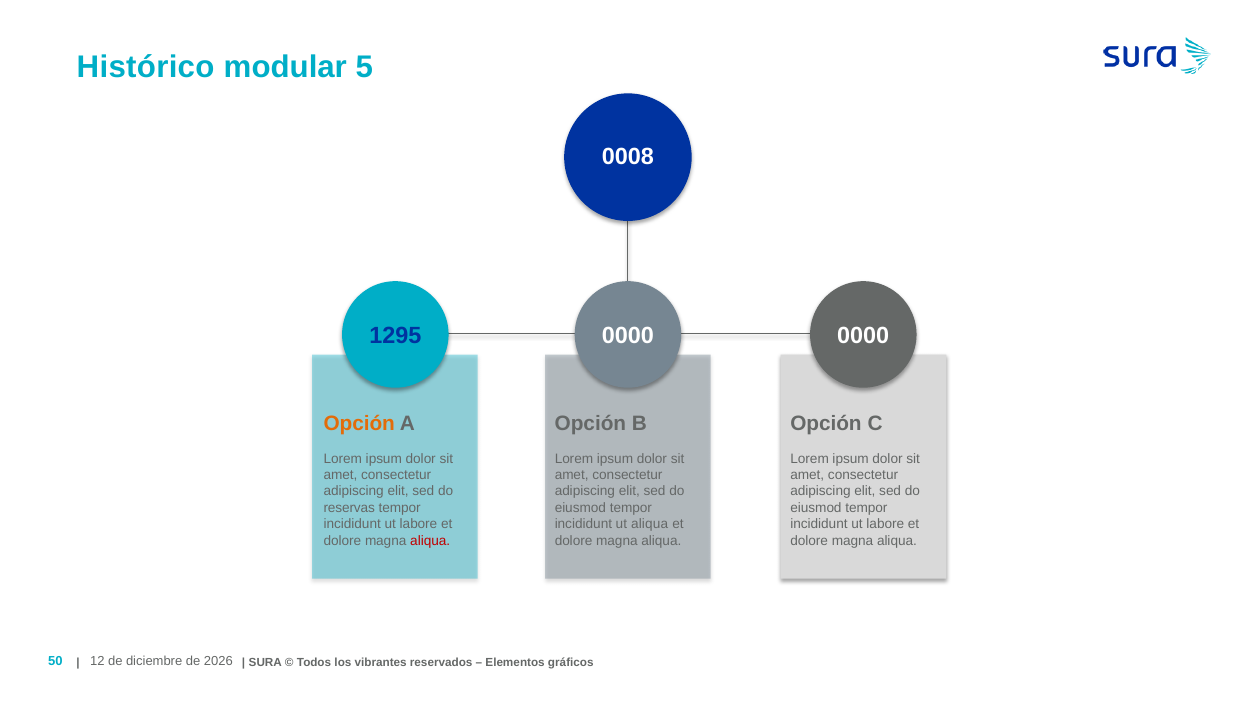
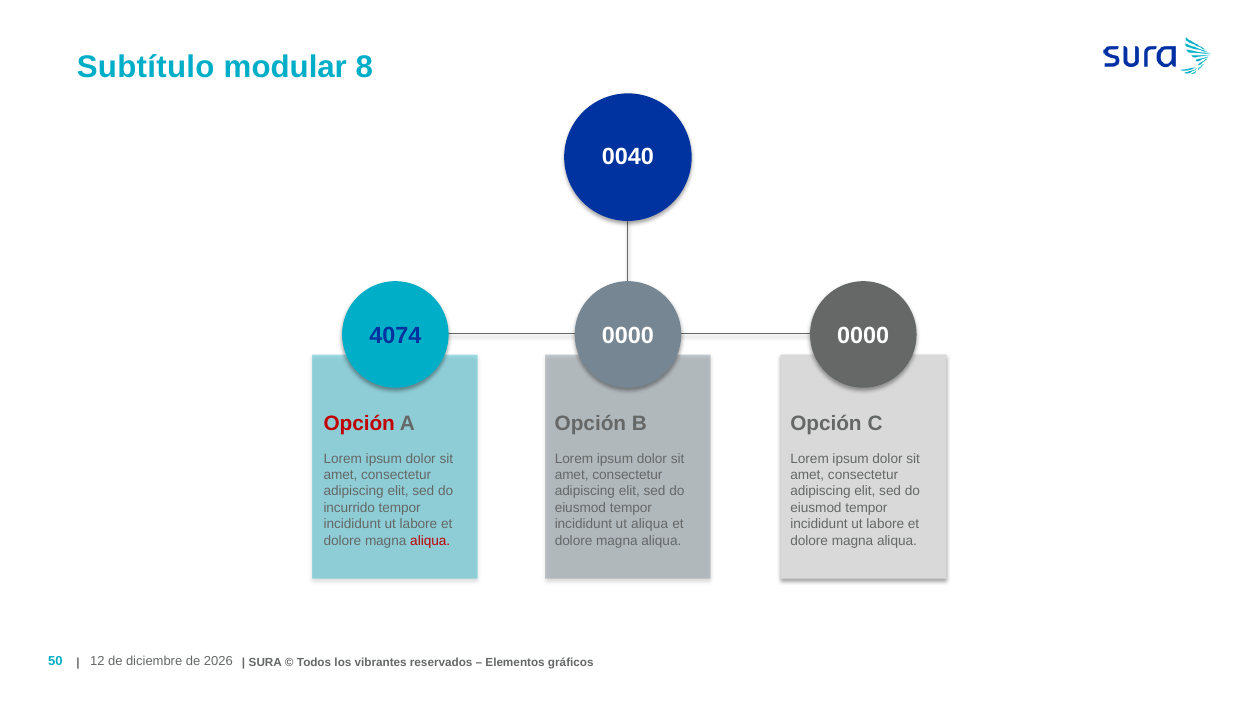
Histórico: Histórico -> Subtítulo
5: 5 -> 8
0008: 0008 -> 0040
1295: 1295 -> 4074
Opción at (359, 423) colour: orange -> red
reservas: reservas -> incurrido
